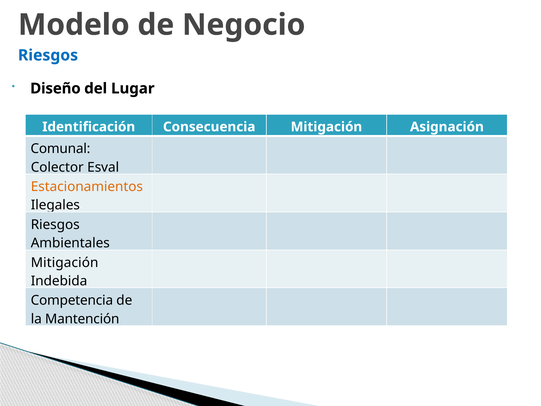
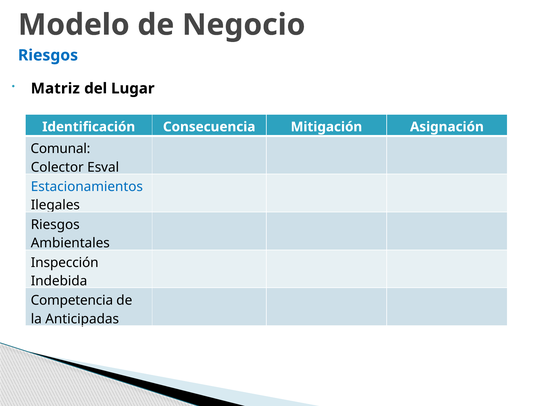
Diseño: Diseño -> Matriz
Estacionamientos colour: orange -> blue
Mitigación at (65, 262): Mitigación -> Inspección
Mantención: Mantención -> Anticipadas
